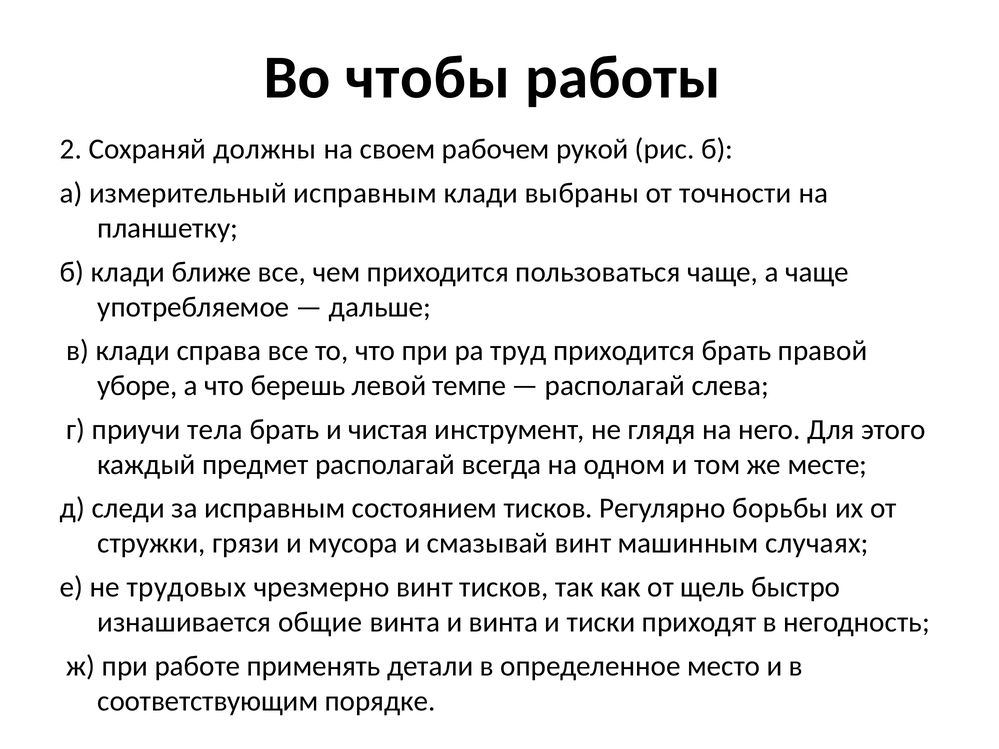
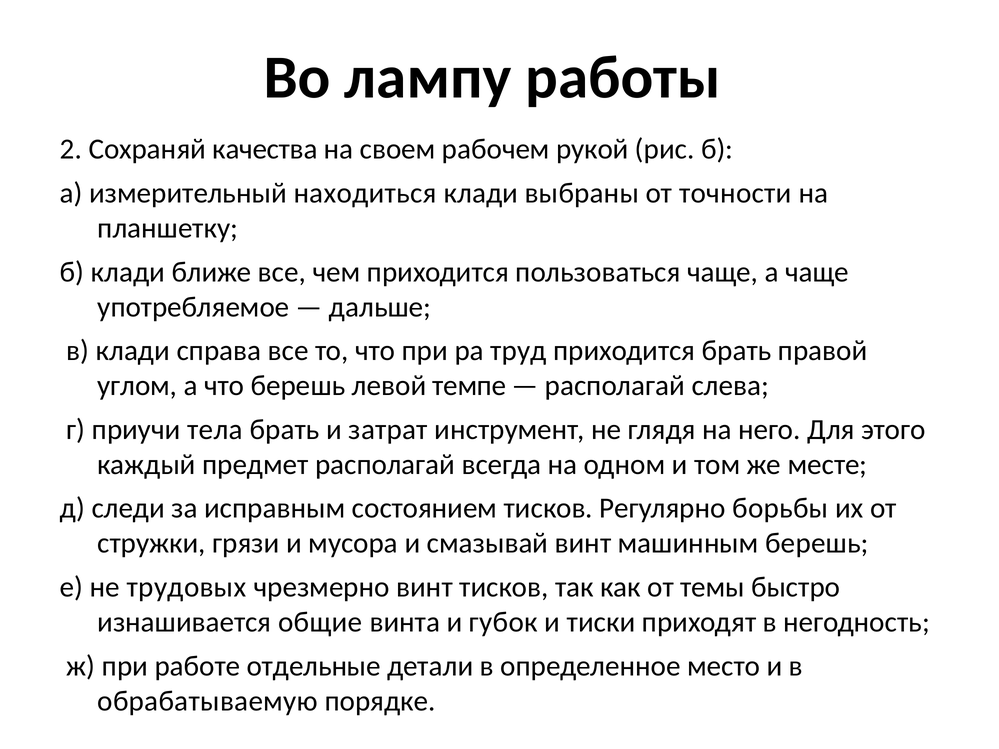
чтобы: чтобы -> лампу
должны: должны -> качества
измерительный исправным: исправным -> находиться
уборе: уборе -> углом
чистая: чистая -> затрат
машинным случаях: случаях -> берешь
щель: щель -> темы
и винта: винта -> губок
применять: применять -> отдельные
соответствующим: соответствующим -> обрабатываемую
